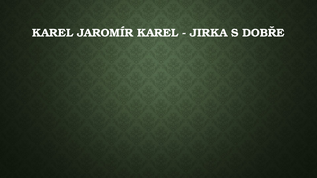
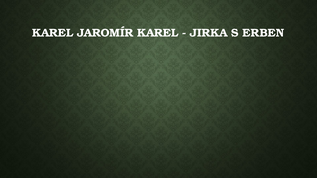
DOBŘE: DOBŘE -> ERBEN
